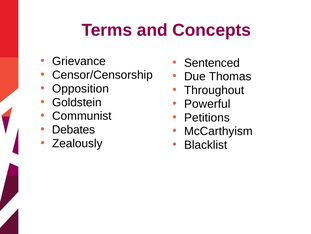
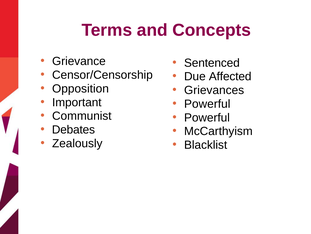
Thomas: Thomas -> Affected
Throughout: Throughout -> Grievances
Goldstein: Goldstein -> Important
Petitions at (207, 117): Petitions -> Powerful
